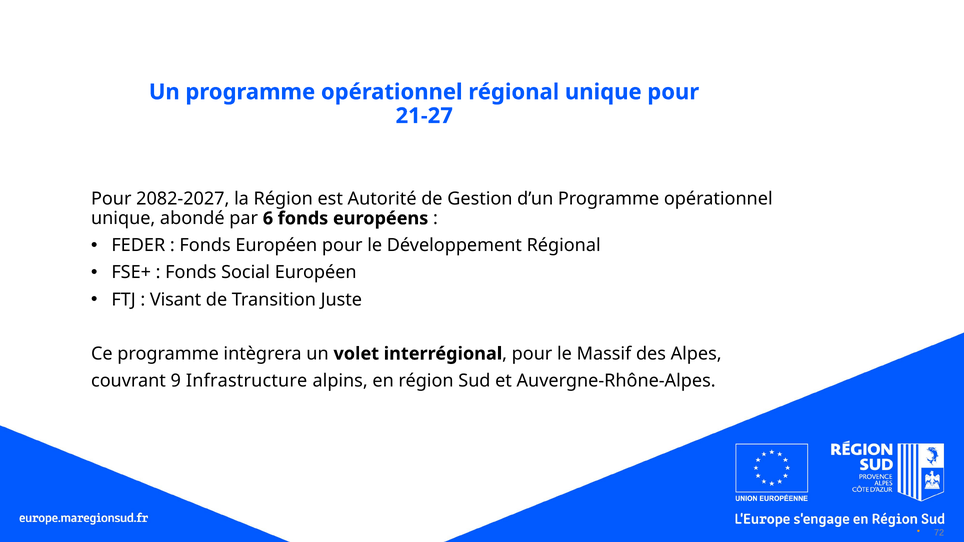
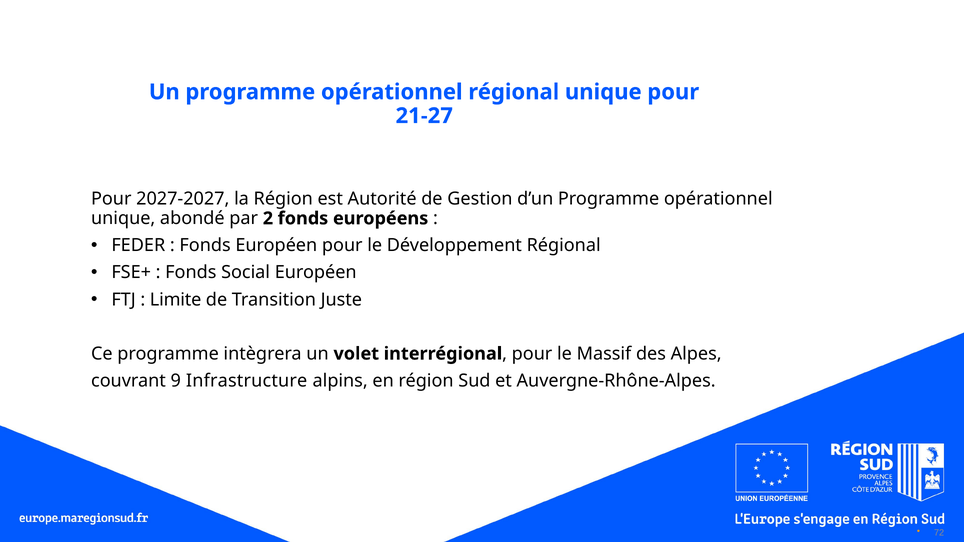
2082-2027: 2082-2027 -> 2027-2027
6: 6 -> 2
Visant: Visant -> Limite
